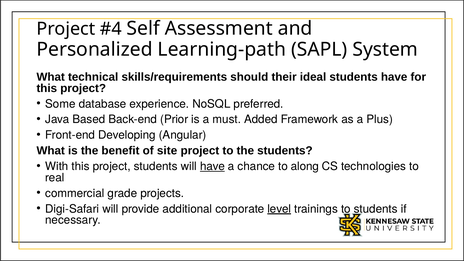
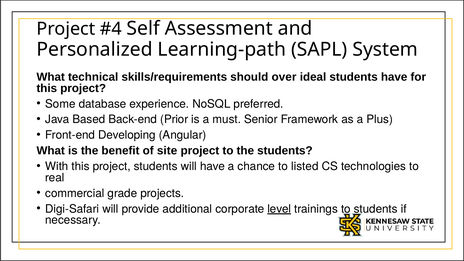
their: their -> over
Added: Added -> Senior
have at (213, 166) underline: present -> none
along: along -> listed
